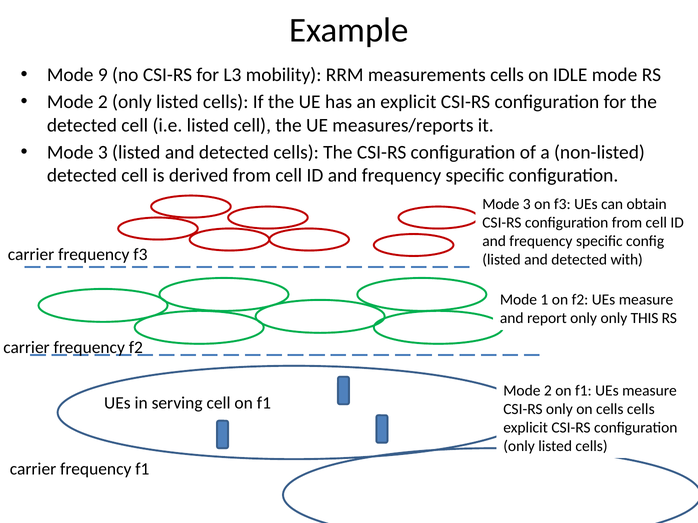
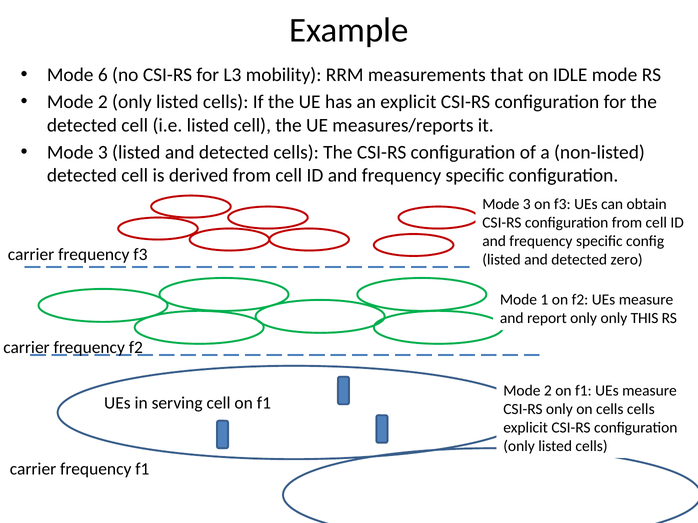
9: 9 -> 6
measurements cells: cells -> that
with: with -> zero
